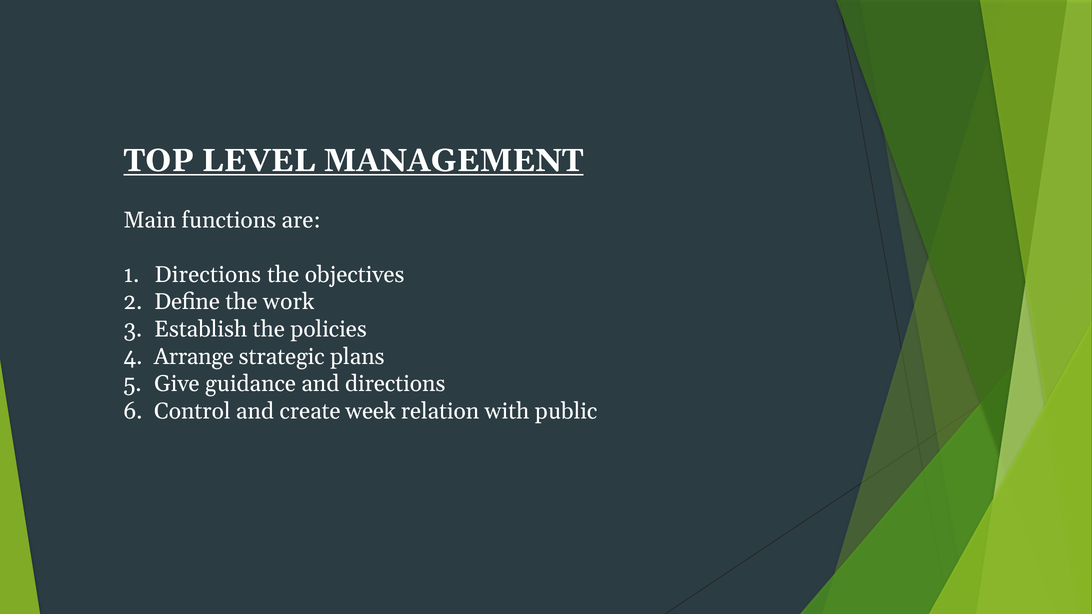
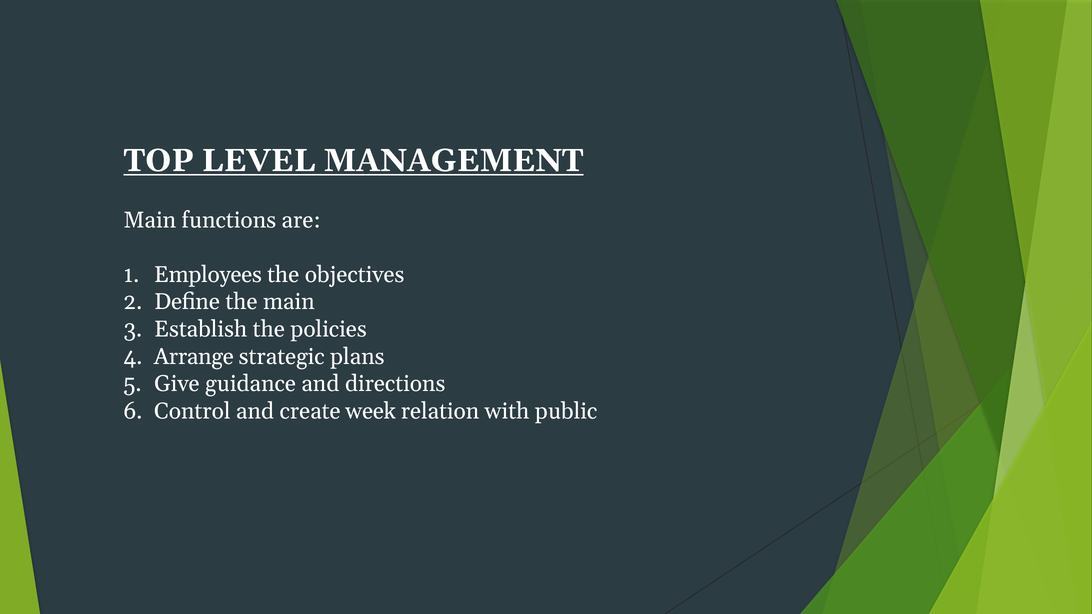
Directions at (208, 275): Directions -> Employees
the work: work -> main
